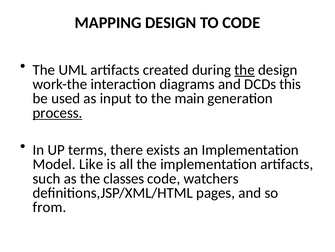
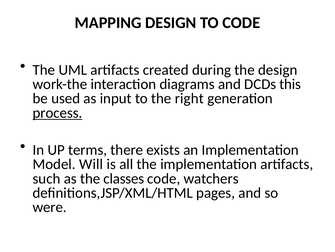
the at (245, 70) underline: present -> none
main: main -> right
Like: Like -> Will
from: from -> were
